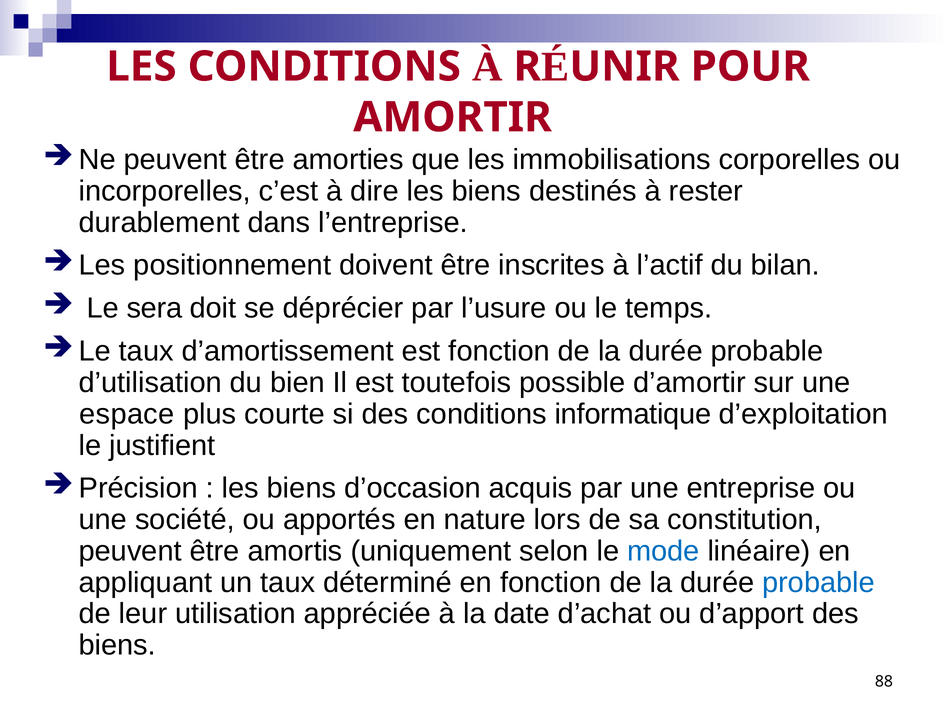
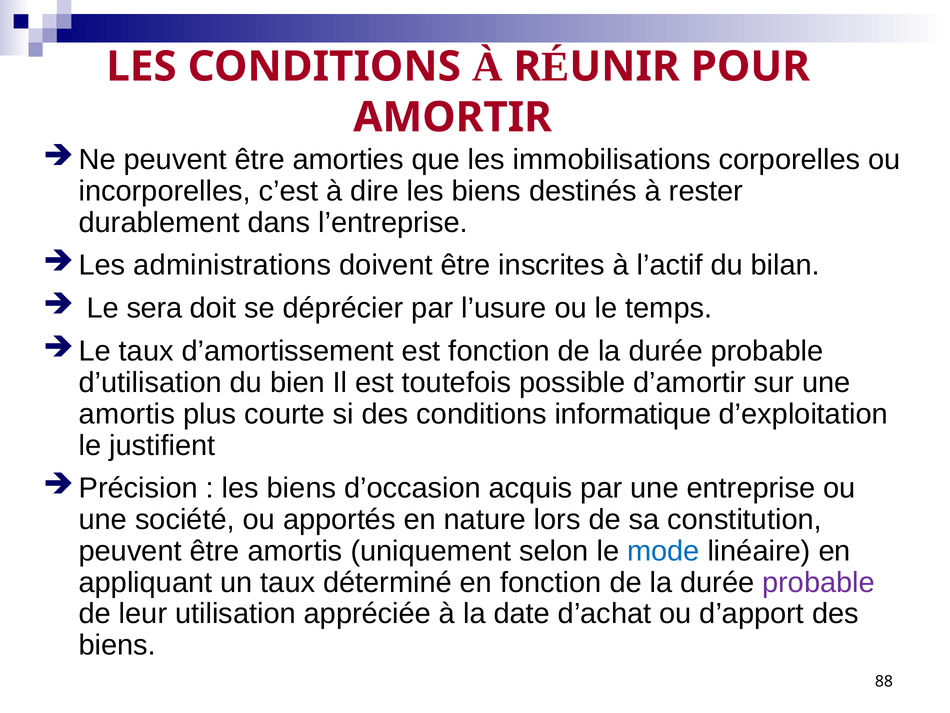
positionnement: positionnement -> administrations
espace at (127, 414): espace -> amortis
probable at (819, 582) colour: blue -> purple
